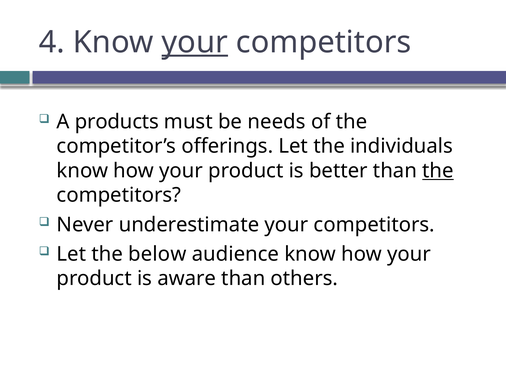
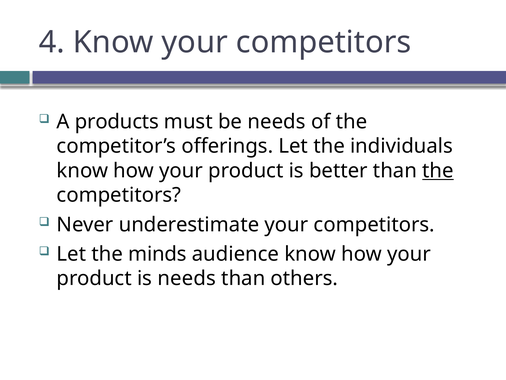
your at (195, 42) underline: present -> none
below: below -> minds
is aware: aware -> needs
